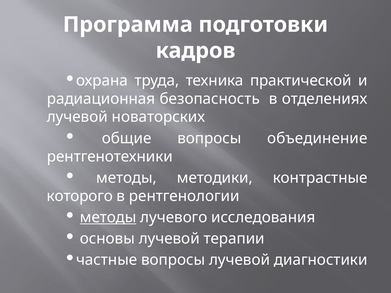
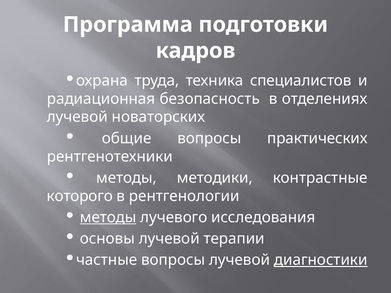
практической: практической -> специалистов
объединение: объединение -> практических
диагностики underline: none -> present
